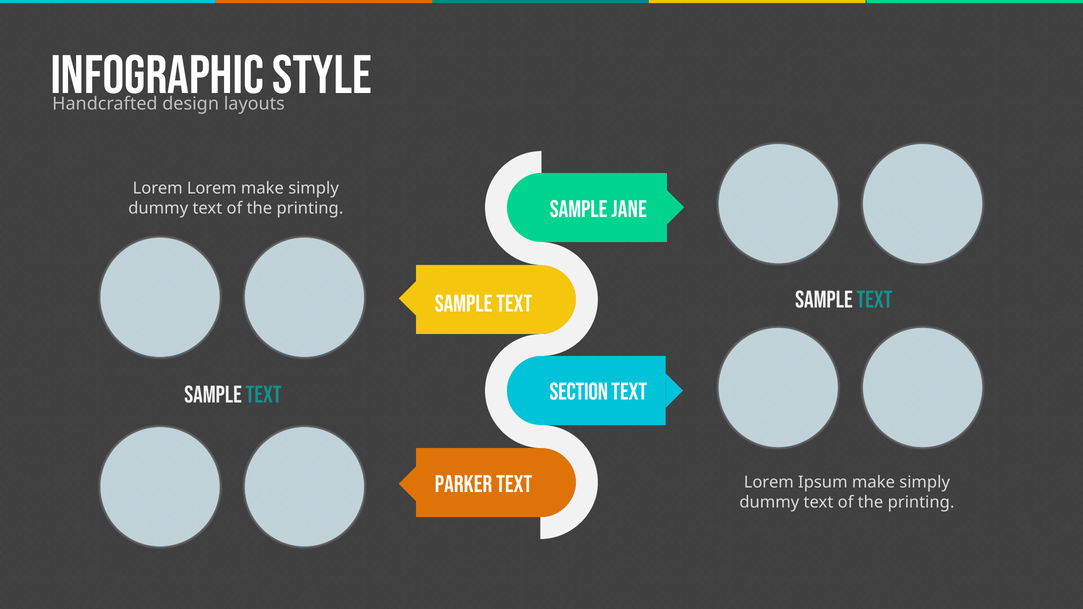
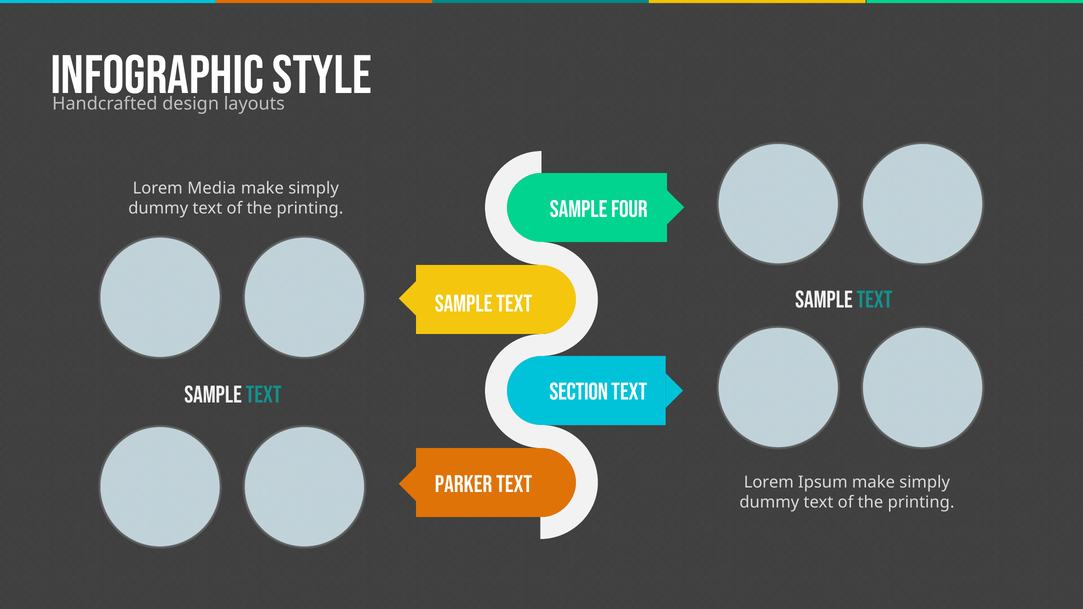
Lorem Lorem: Lorem -> Media
JANE: JANE -> FOUR
